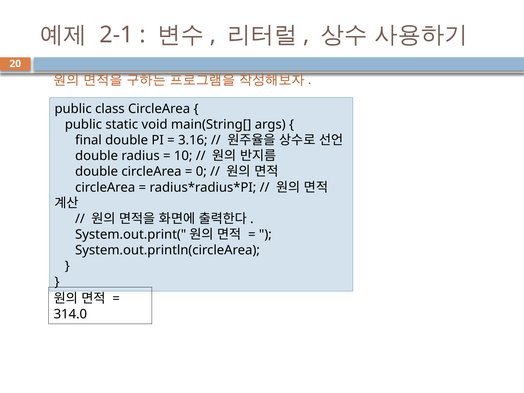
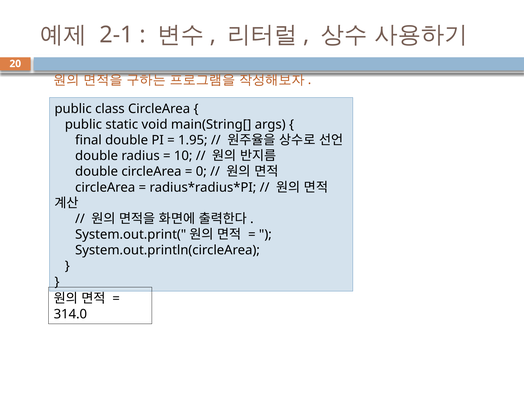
3.16: 3.16 -> 1.95
